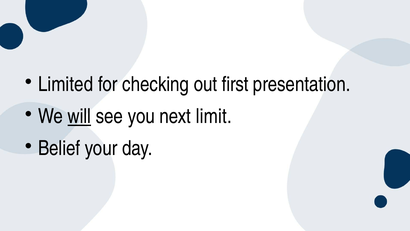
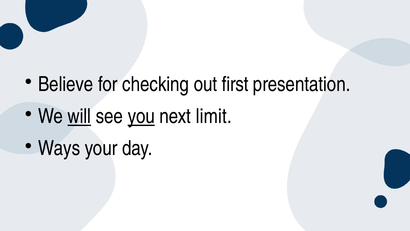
Limited: Limited -> Believe
you underline: none -> present
Belief: Belief -> Ways
